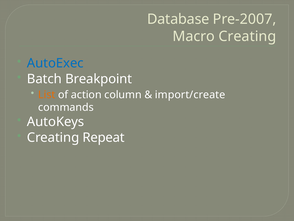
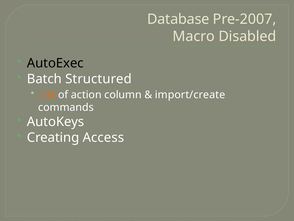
Macro Creating: Creating -> Disabled
AutoExec colour: blue -> black
Breakpoint: Breakpoint -> Structured
Repeat: Repeat -> Access
